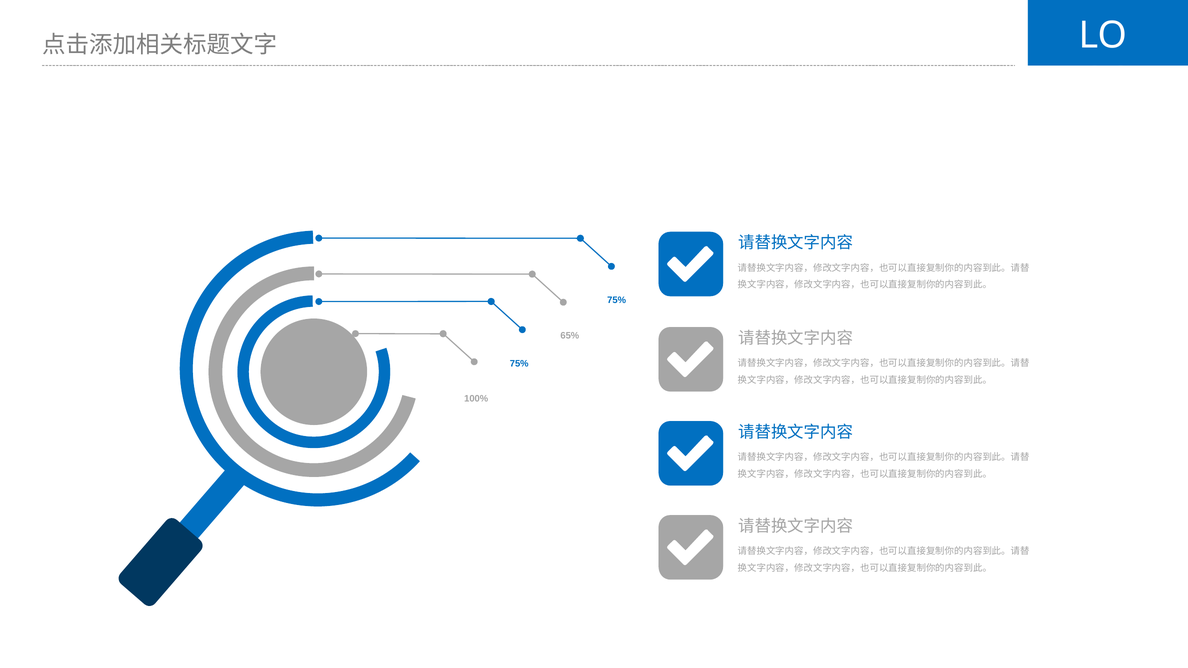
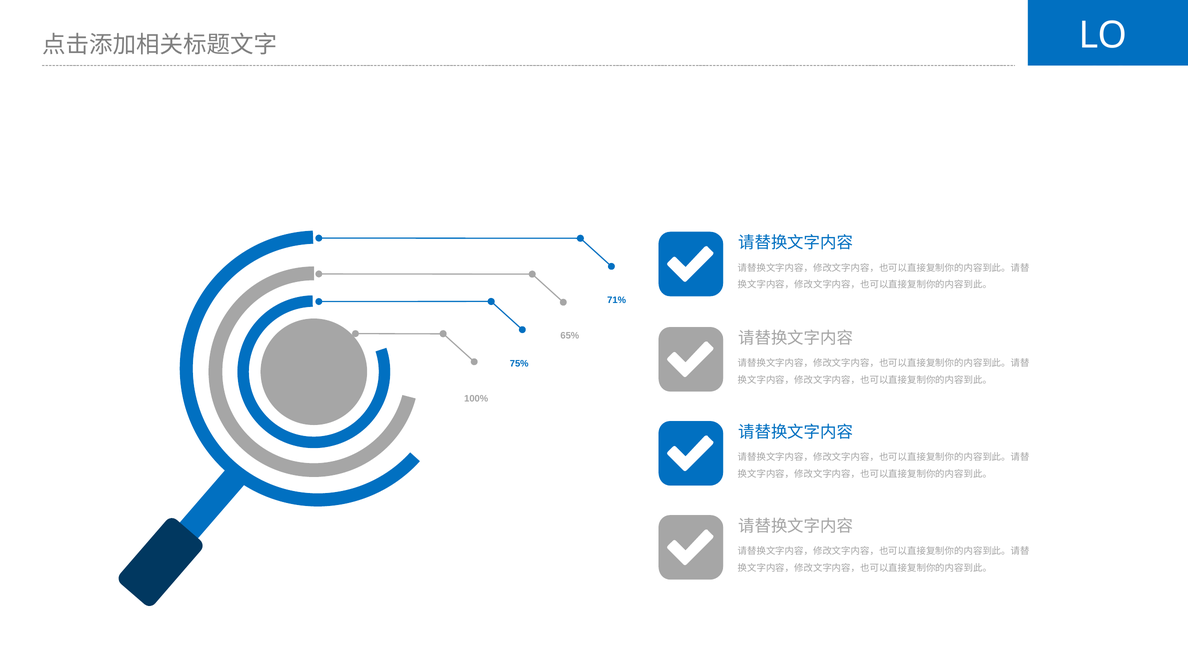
75% at (617, 300): 75% -> 71%
